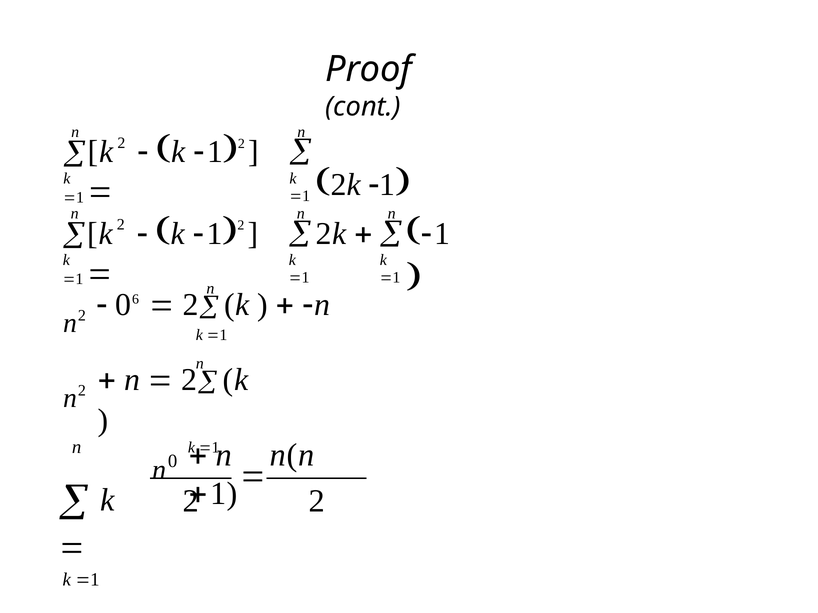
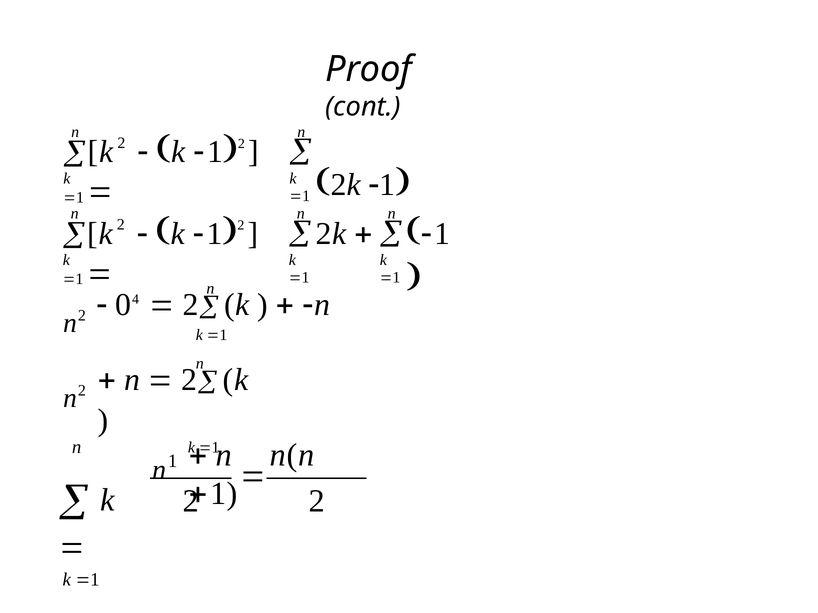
6: 6 -> 4
n 0: 0 -> 1
